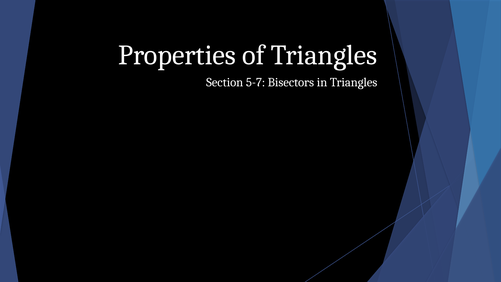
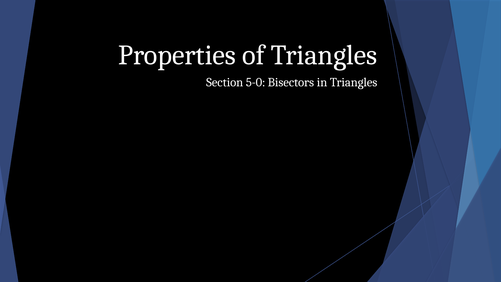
5-7: 5-7 -> 5-0
